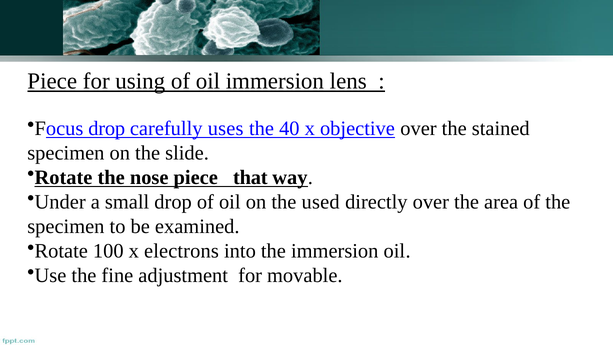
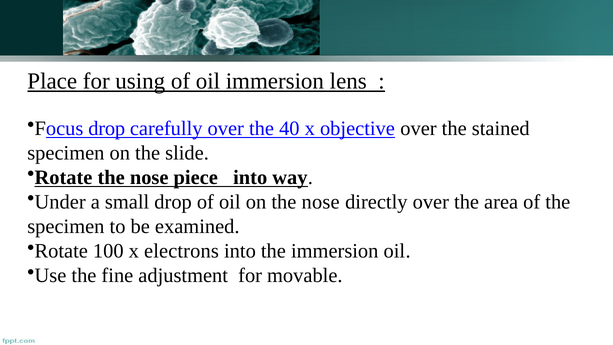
Piece at (52, 81): Piece -> Place
carefully uses: uses -> over
piece that: that -> into
on the used: used -> nose
